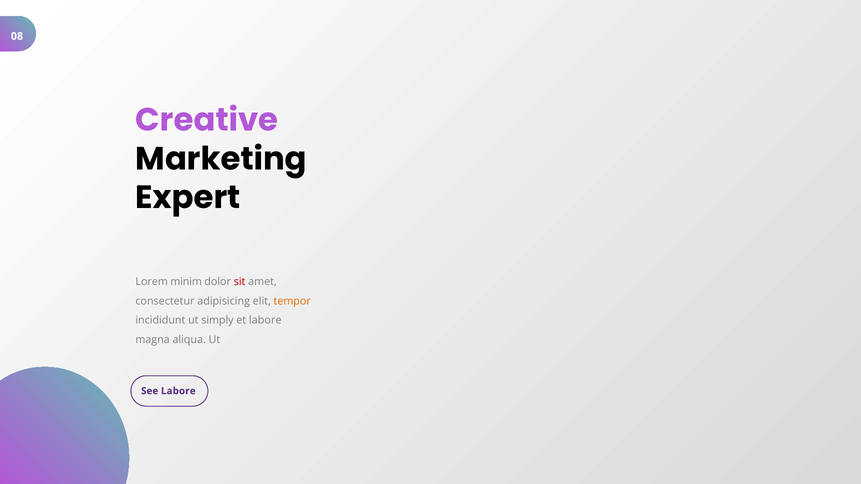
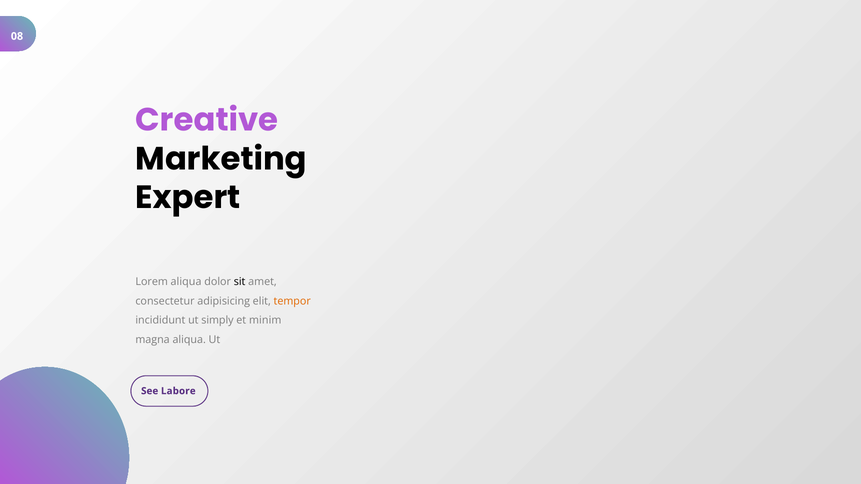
Lorem minim: minim -> aliqua
sit colour: red -> black
et labore: labore -> minim
